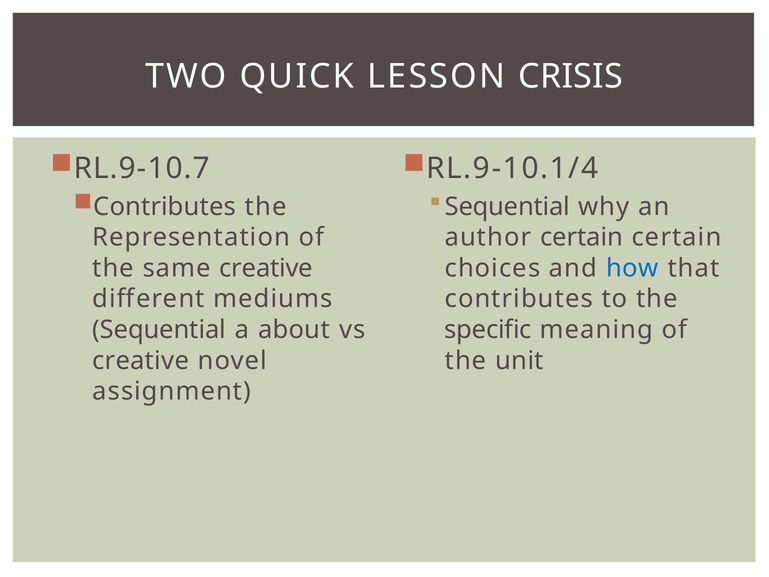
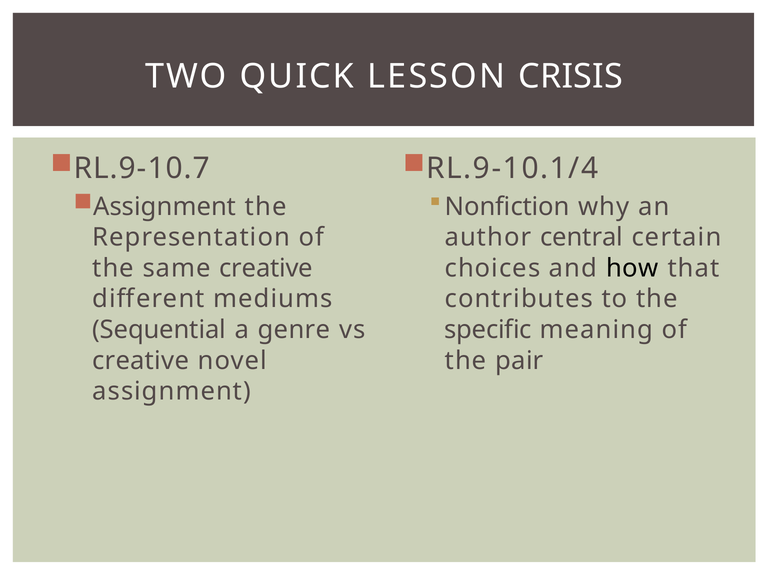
Contributes at (165, 207): Contributes -> Assignment
Sequential at (507, 207): Sequential -> Nonfiction
author certain: certain -> central
how colour: blue -> black
about: about -> genre
unit: unit -> pair
